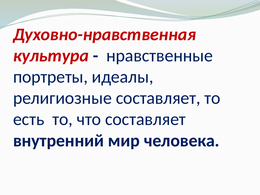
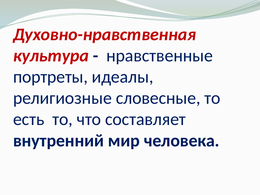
религиозные составляет: составляет -> словесные
